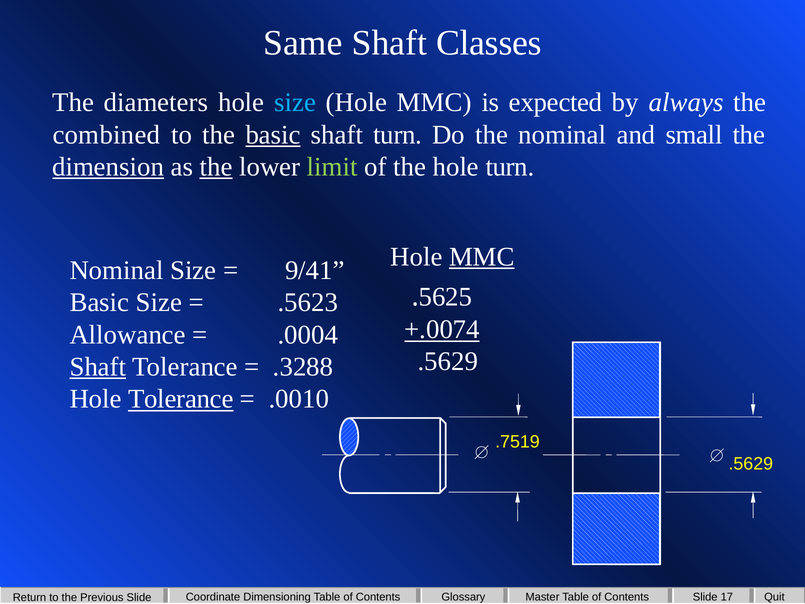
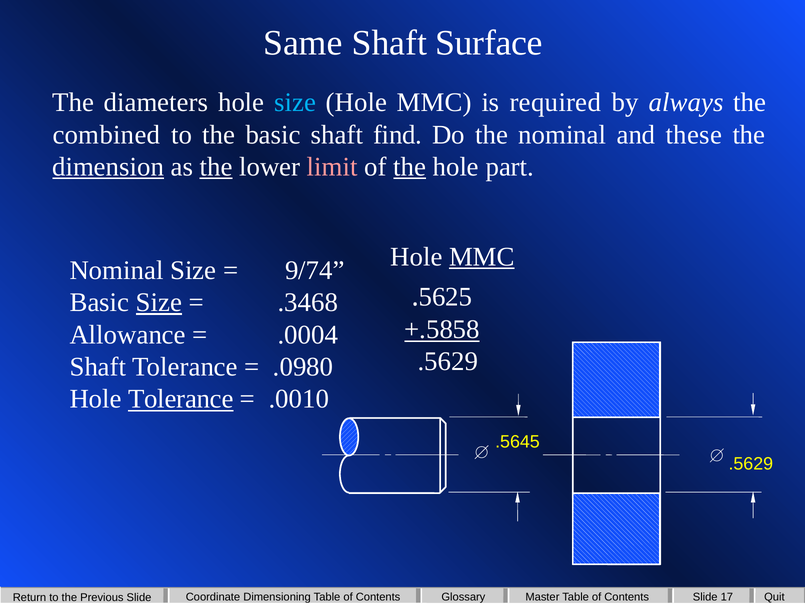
Classes: Classes -> Surface
expected: expected -> required
basic at (273, 135) underline: present -> none
shaft turn: turn -> find
small: small -> these
limit colour: light green -> pink
the at (410, 167) underline: none -> present
hole turn: turn -> part
9/41: 9/41 -> 9/74
Size at (159, 302) underline: none -> present
.5623: .5623 -> .3468
+.0074: +.0074 -> +.5858
Shaft at (98, 367) underline: present -> none
.3288: .3288 -> .0980
.7519: .7519 -> .5645
